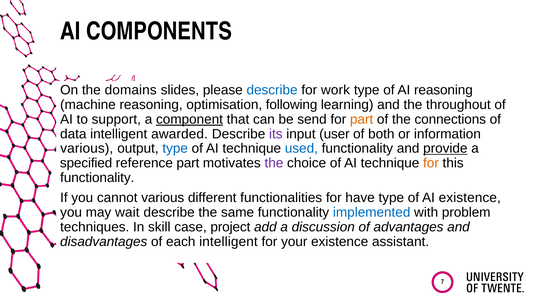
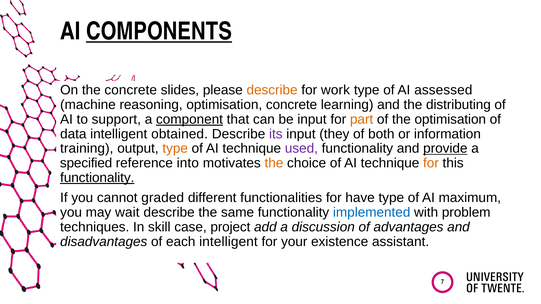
COMPONENTS underline: none -> present
the domains: domains -> concrete
describe at (272, 90) colour: blue -> orange
AI reasoning: reasoning -> assessed
optimisation following: following -> concrete
throughout: throughout -> distributing
be send: send -> input
the connections: connections -> optimisation
awarded: awarded -> obtained
user: user -> they
various at (87, 149): various -> training
type at (175, 149) colour: blue -> orange
used colour: blue -> purple
reference part: part -> into
the at (274, 163) colour: purple -> orange
functionality at (97, 178) underline: none -> present
cannot various: various -> graded
AI existence: existence -> maximum
